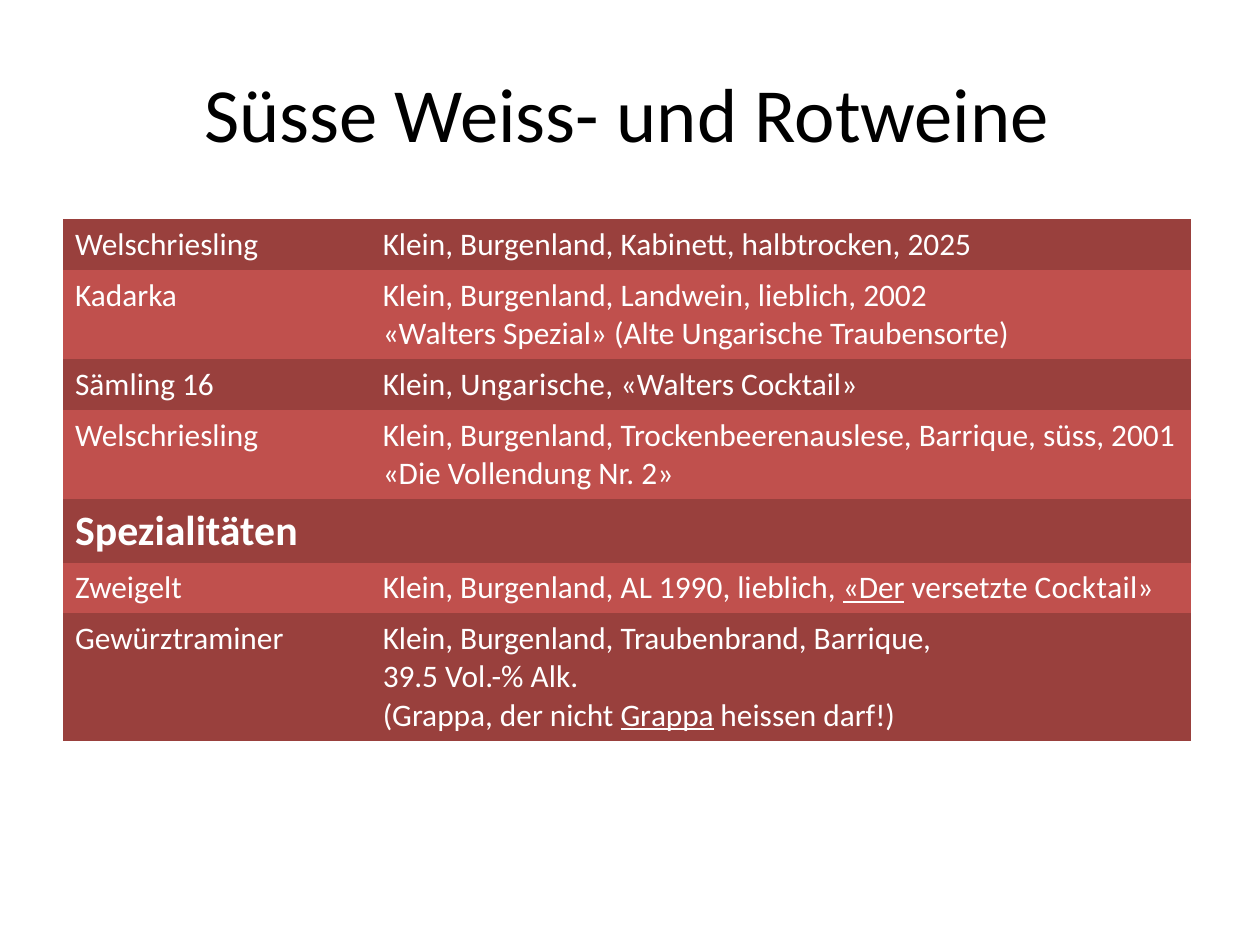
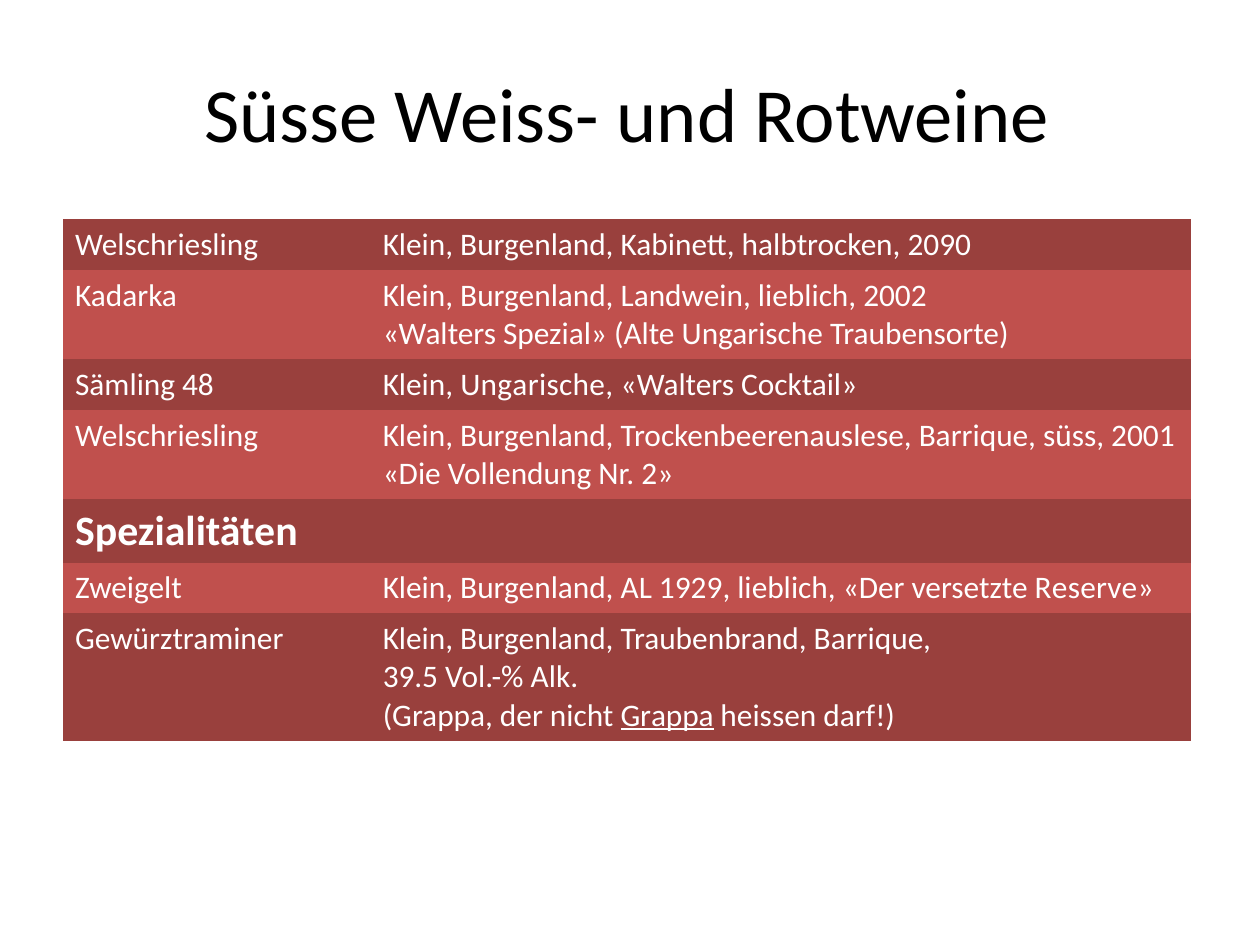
2025: 2025 -> 2090
16: 16 -> 48
1990: 1990 -> 1929
Der at (874, 589) underline: present -> none
versetzte Cocktail: Cocktail -> Reserve
